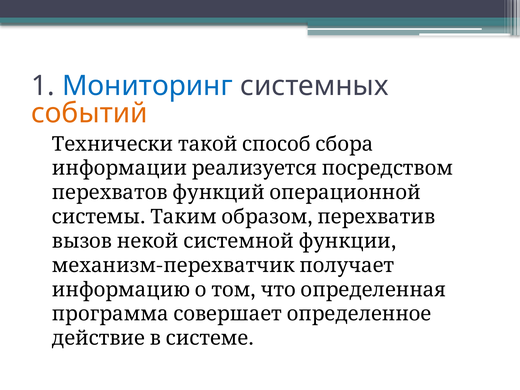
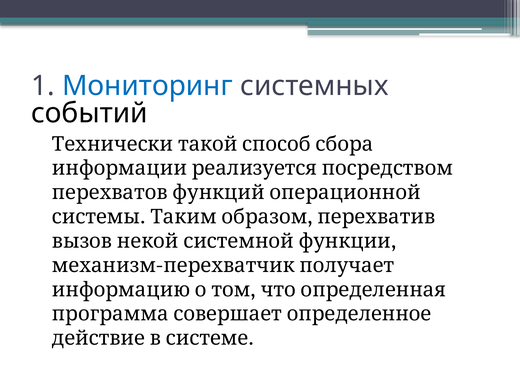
событий colour: orange -> black
